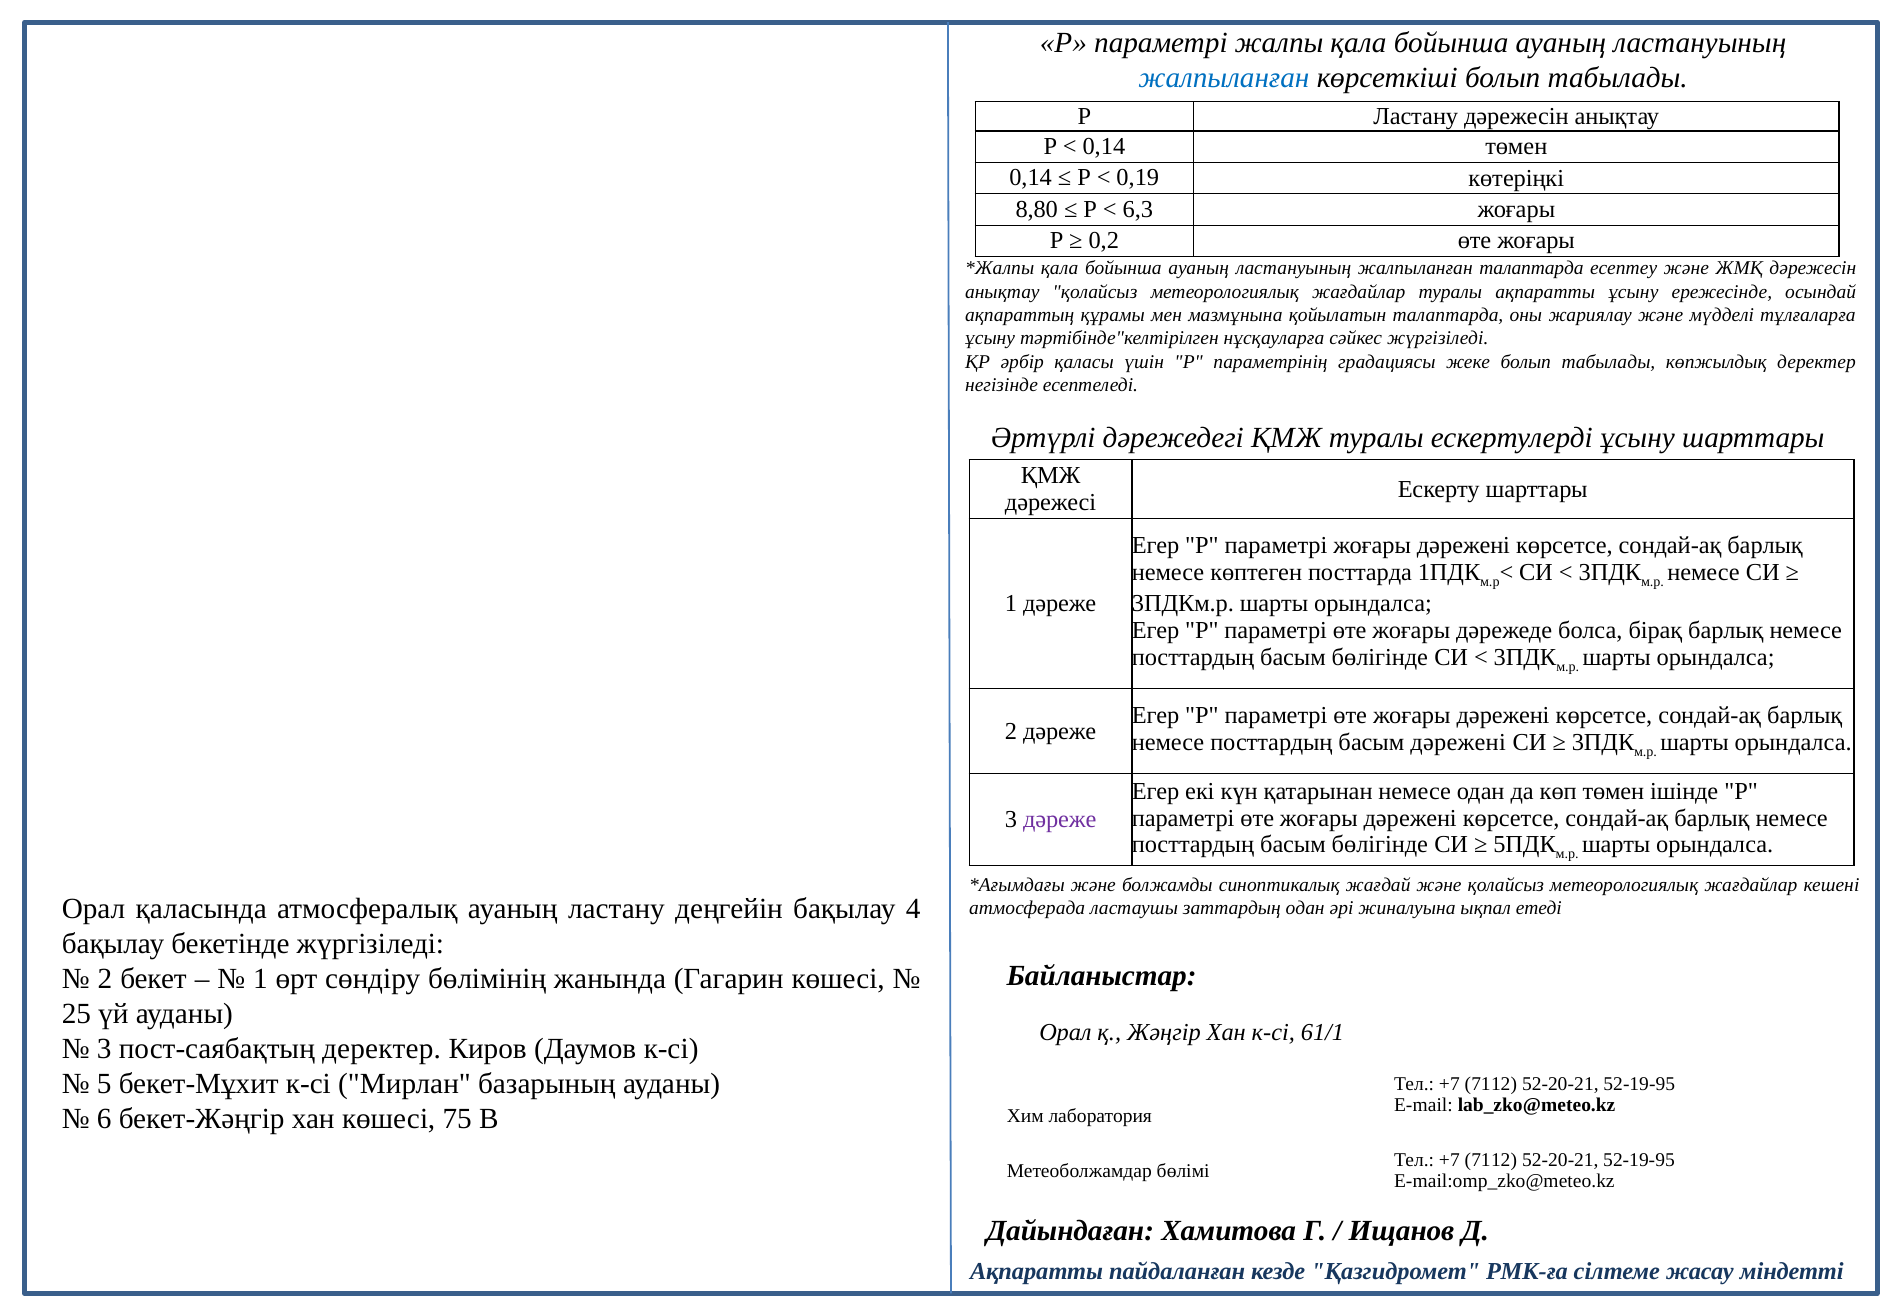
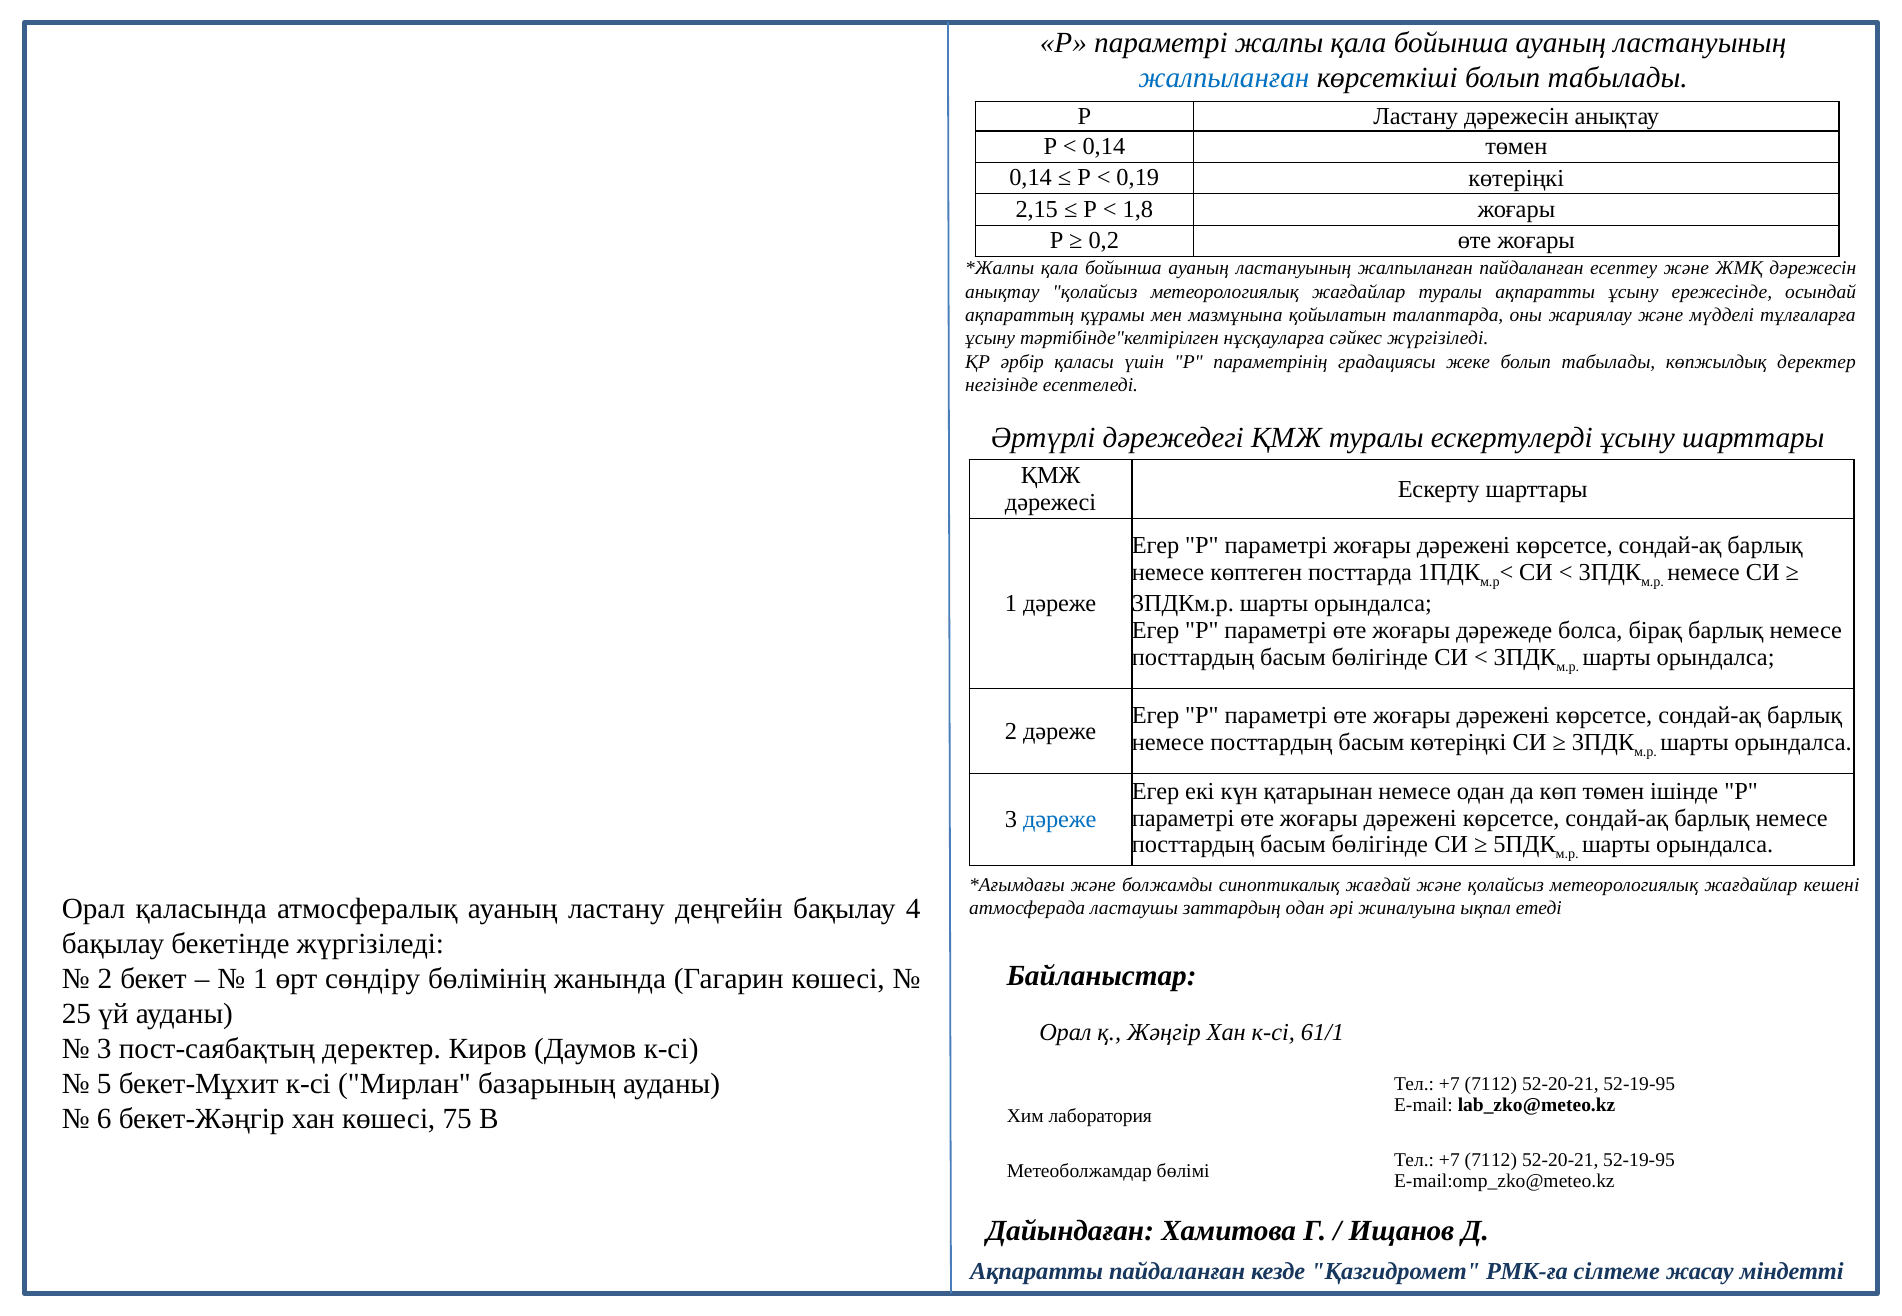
8,80: 8,80 -> 2,15
6,3: 6,3 -> 1,8
жалпыланған талаптарда: талаптарда -> пайдаланған
басым дәрежені: дәрежені -> көтеріңкі
дәреже at (1060, 820) colour: purple -> blue
